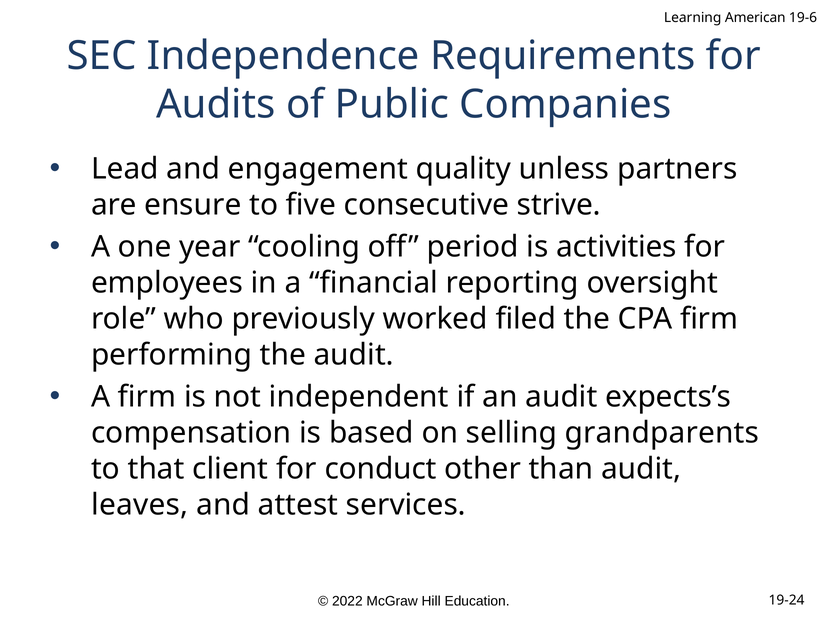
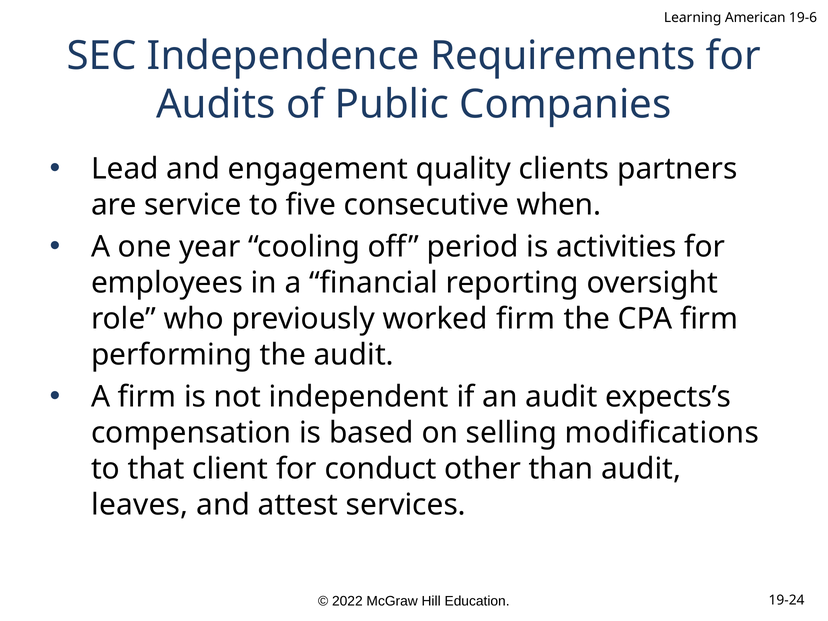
unless: unless -> clients
ensure: ensure -> service
strive: strive -> when
worked filed: filed -> firm
grandparents: grandparents -> modifications
